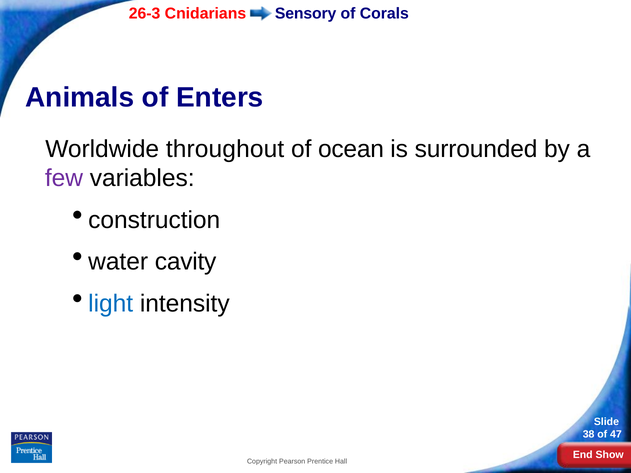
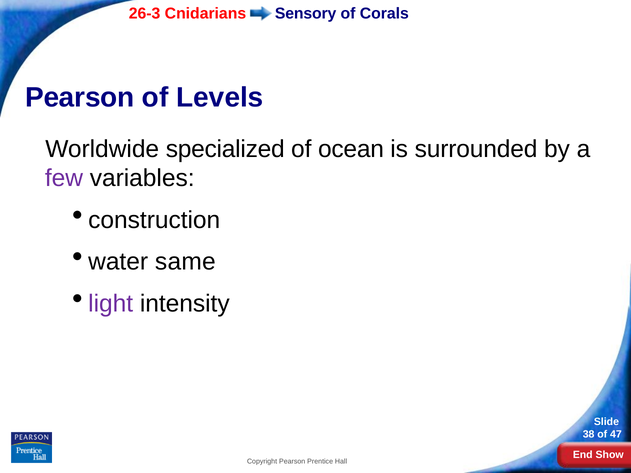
Animals at (80, 98): Animals -> Pearson
Enters: Enters -> Levels
throughout: throughout -> specialized
cavity: cavity -> same
light colour: blue -> purple
